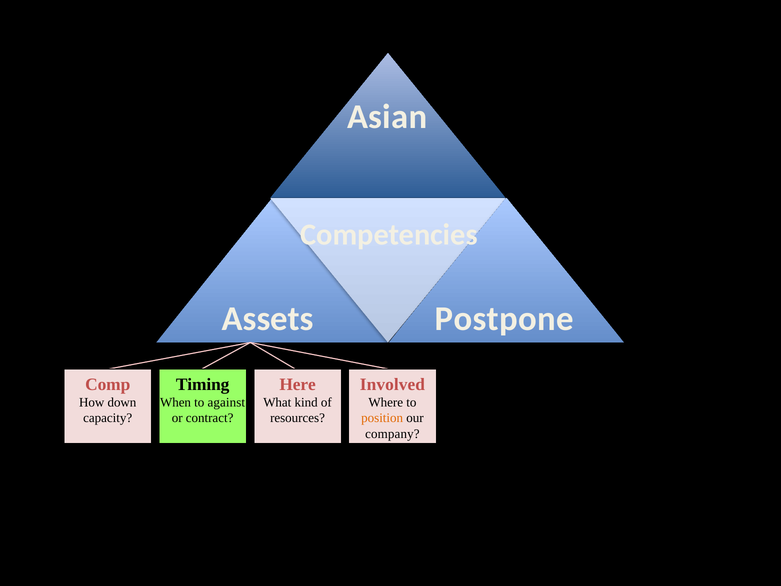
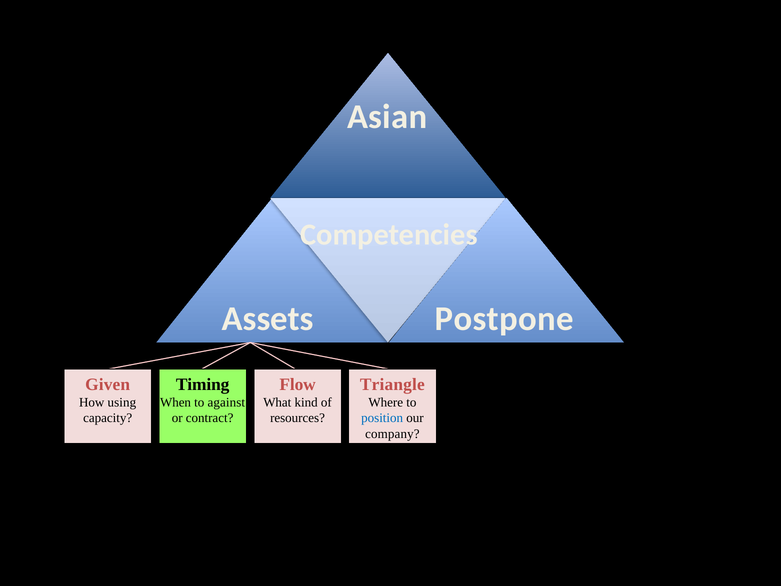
Comp: Comp -> Given
Here: Here -> Flow
Involved: Involved -> Triangle
down: down -> using
position colour: orange -> blue
